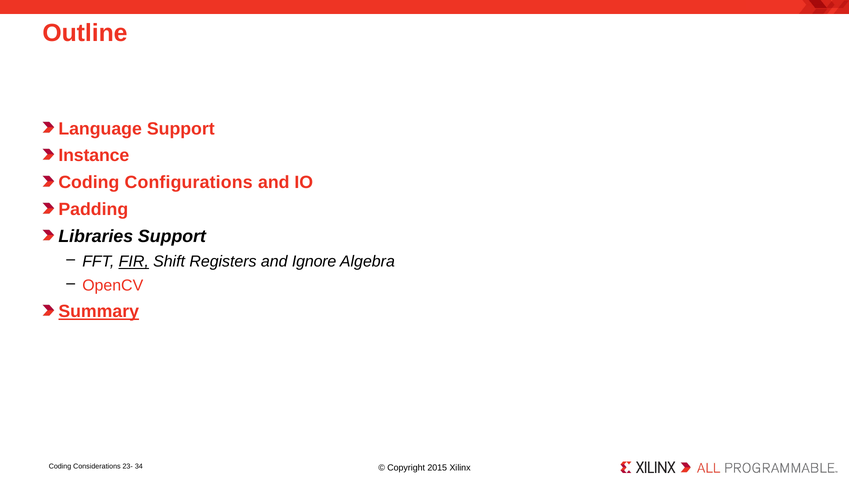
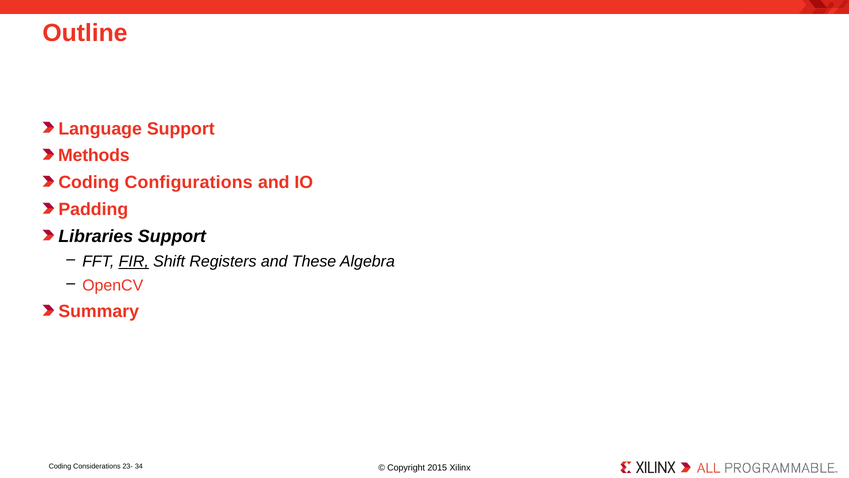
Instance: Instance -> Methods
Ignore: Ignore -> These
Summary underline: present -> none
